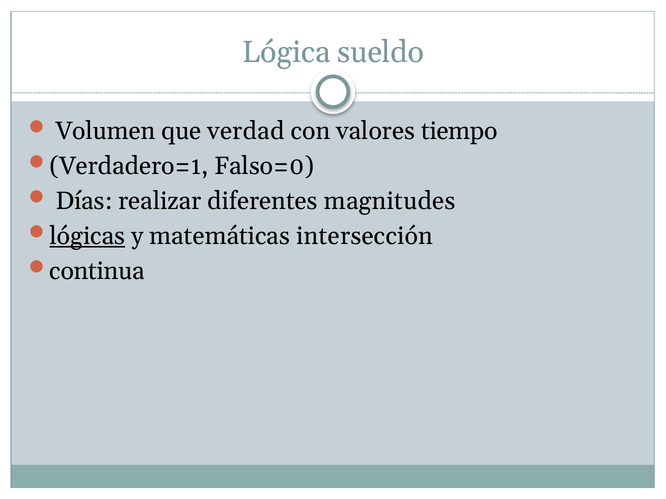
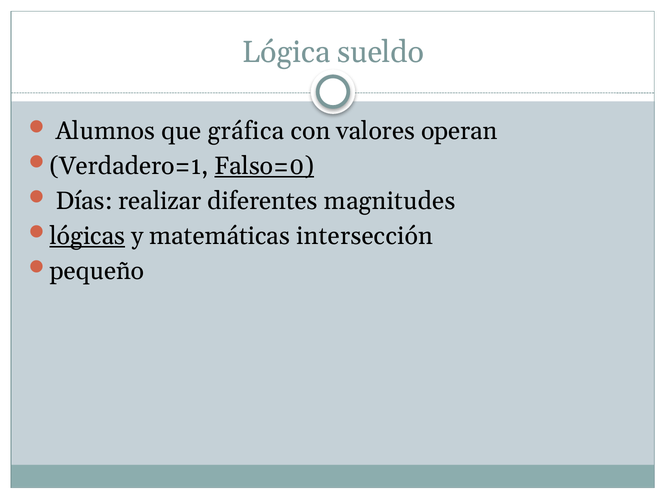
Volumen: Volumen -> Alumnos
verdad: verdad -> gráfica
tiempo: tiempo -> operan
Falso=0 underline: none -> present
continua: continua -> pequeño
